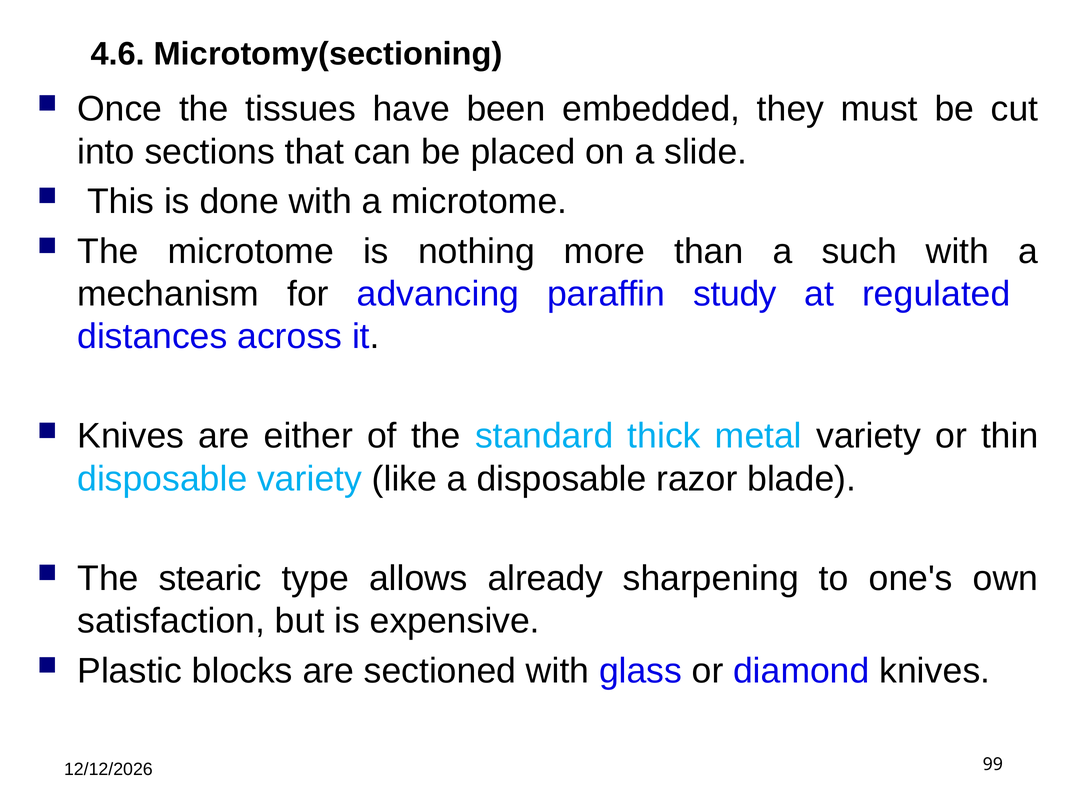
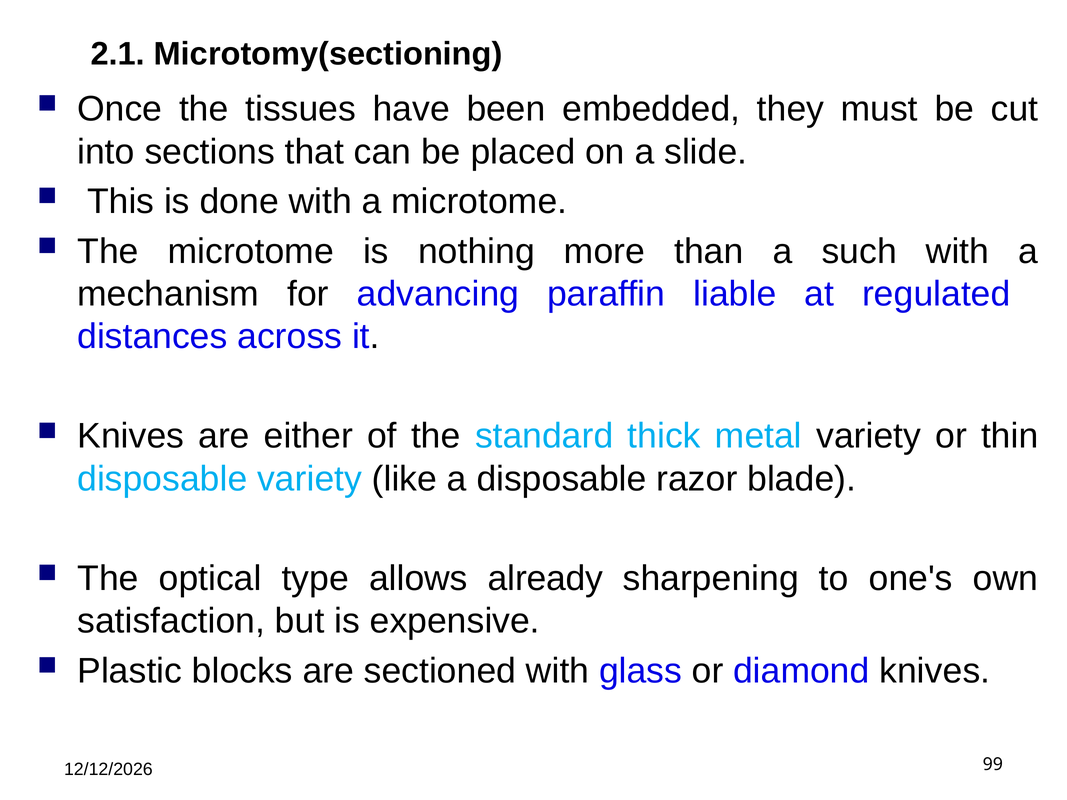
4.6: 4.6 -> 2.1
study: study -> liable
stearic: stearic -> optical
